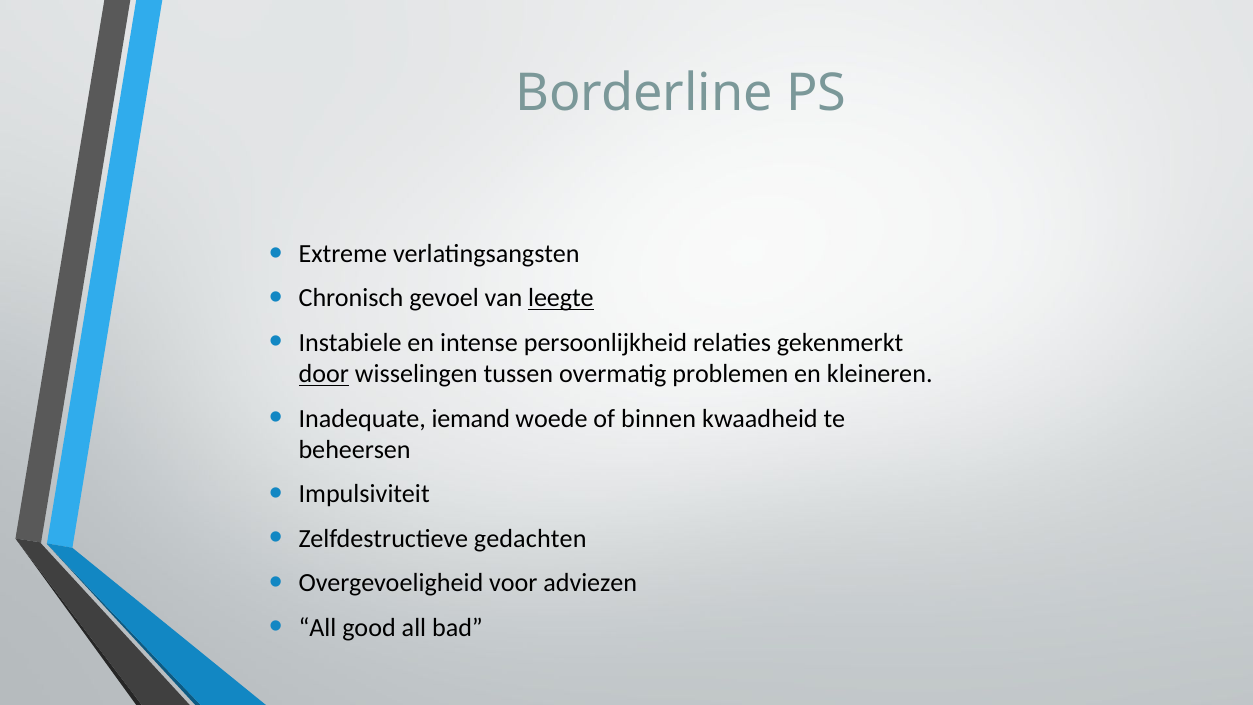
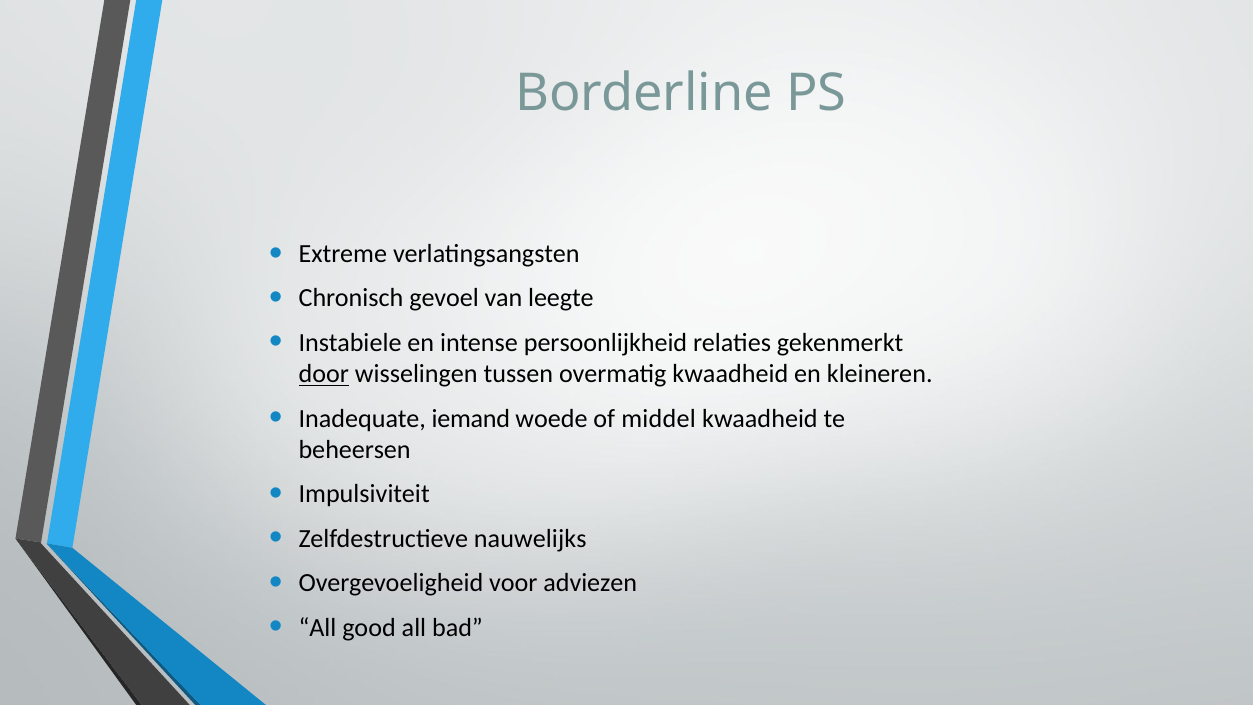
leegte underline: present -> none
overmatig problemen: problemen -> kwaadheid
binnen: binnen -> middel
gedachten: gedachten -> nauwelijks
